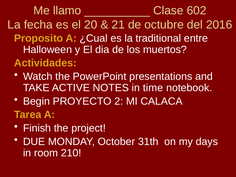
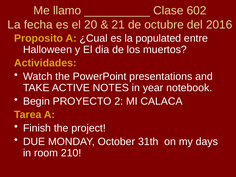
traditional: traditional -> populated
time: time -> year
